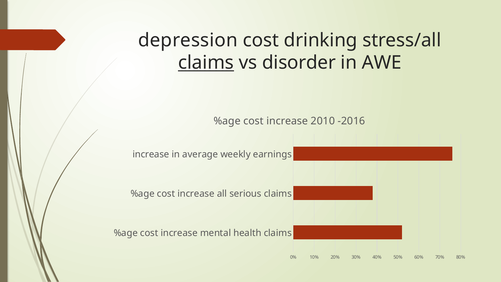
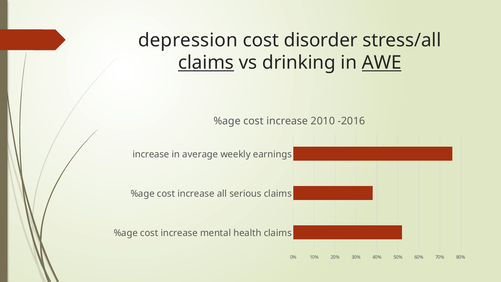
drinking: drinking -> disorder
disorder: disorder -> drinking
AWE underline: none -> present
